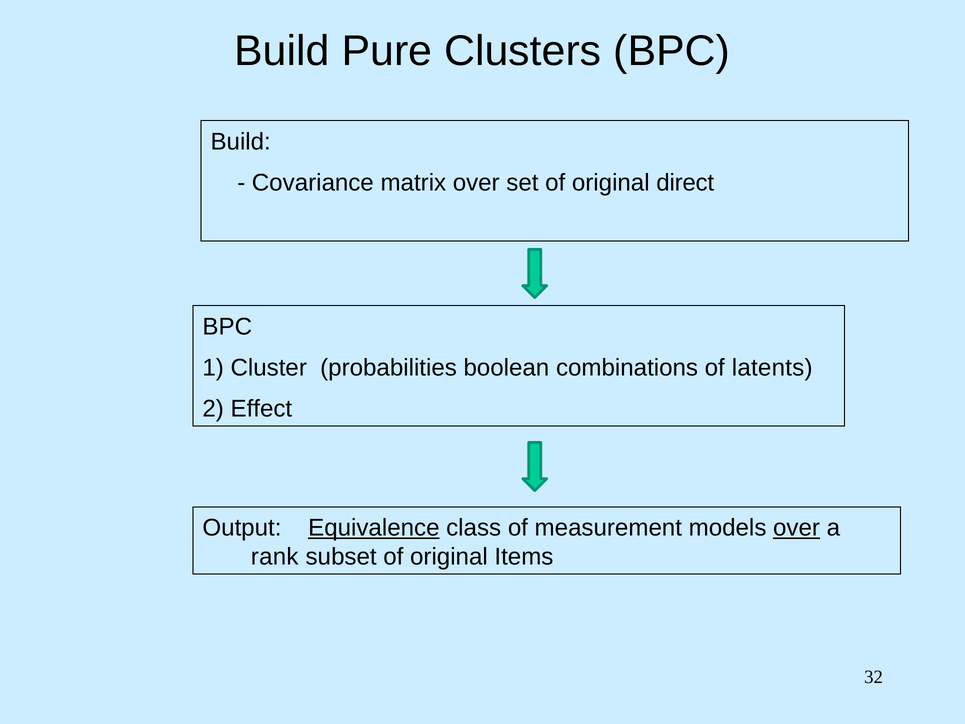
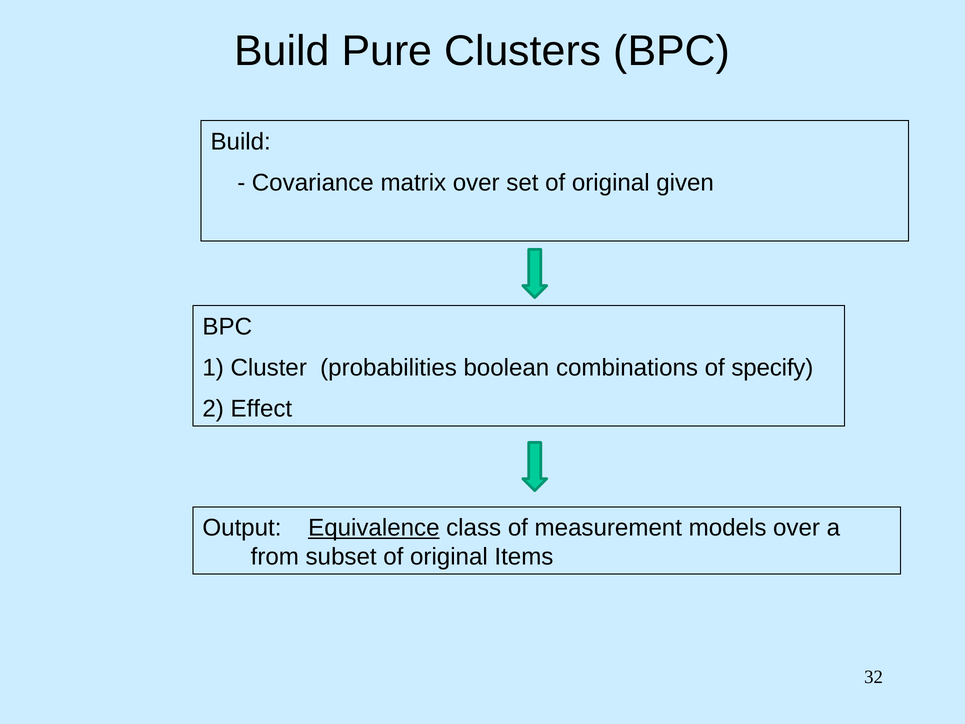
direct: direct -> given
latents: latents -> specify
over at (797, 527) underline: present -> none
rank: rank -> from
